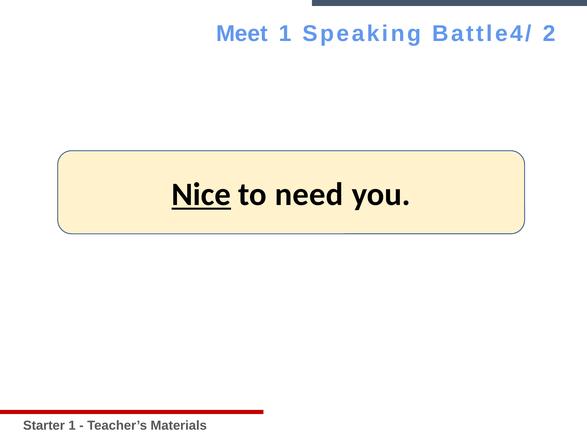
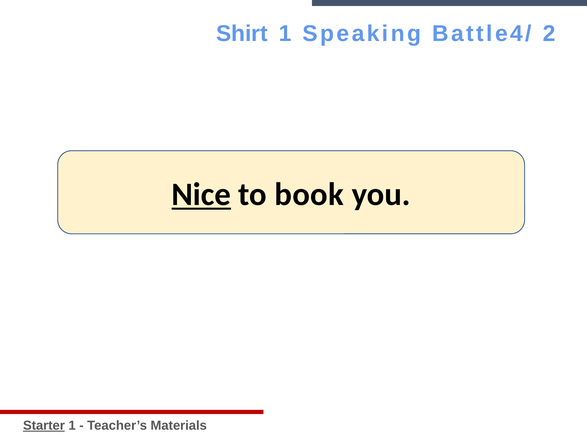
Meet: Meet -> Shirt
need: need -> book
Starter underline: none -> present
